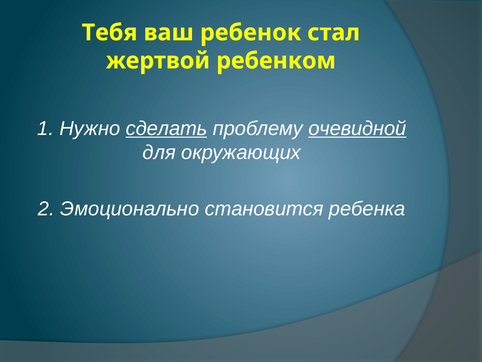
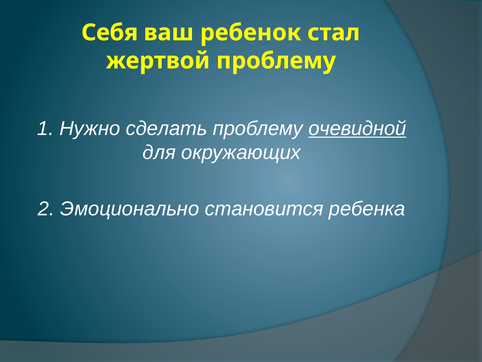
Тебя: Тебя -> Себя
жертвой ребенком: ребенком -> проблему
сделать underline: present -> none
